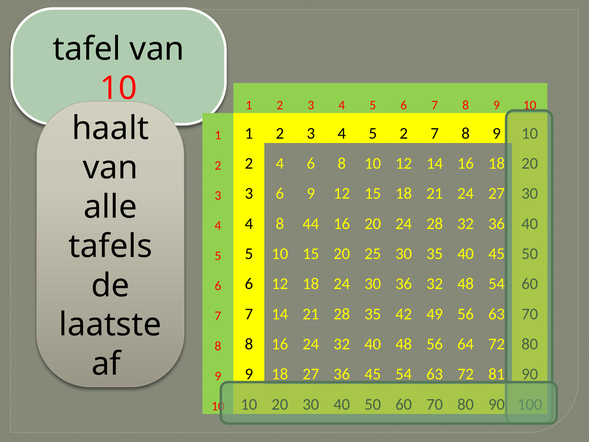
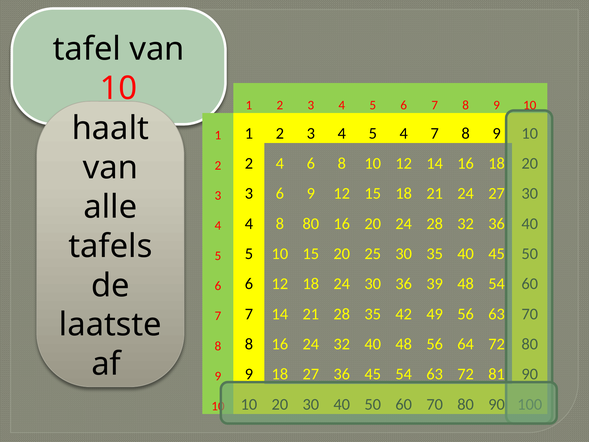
5 2: 2 -> 4
8 44: 44 -> 80
36 32: 32 -> 39
